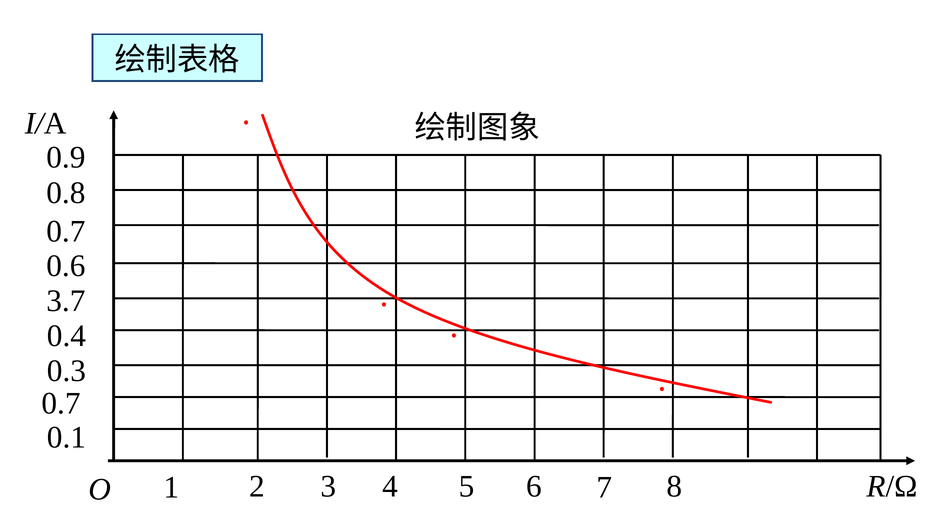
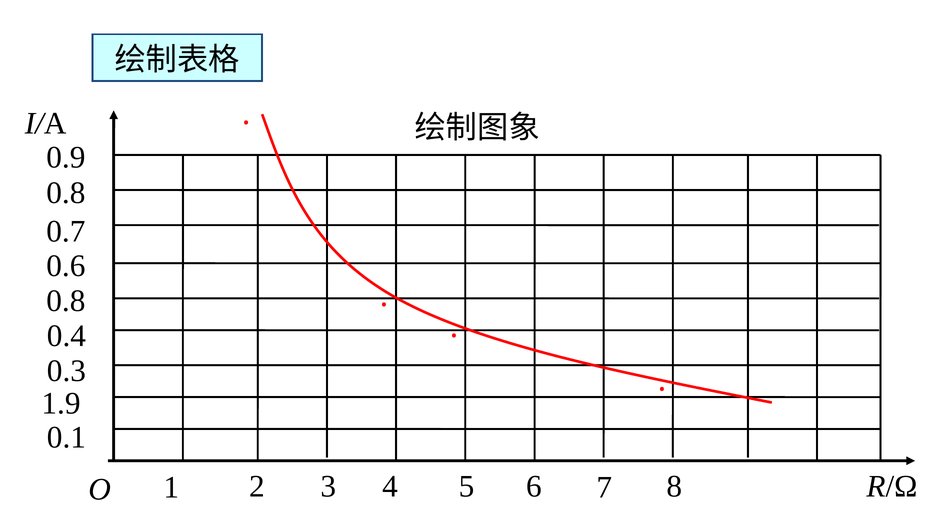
3.7 at (66, 301): 3.7 -> 0.8
0.7 at (61, 403): 0.7 -> 1.9
